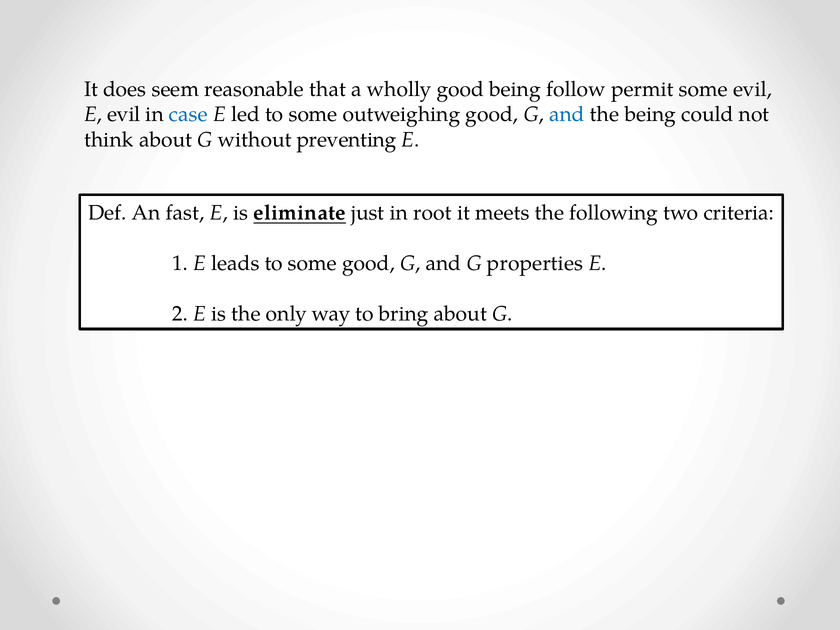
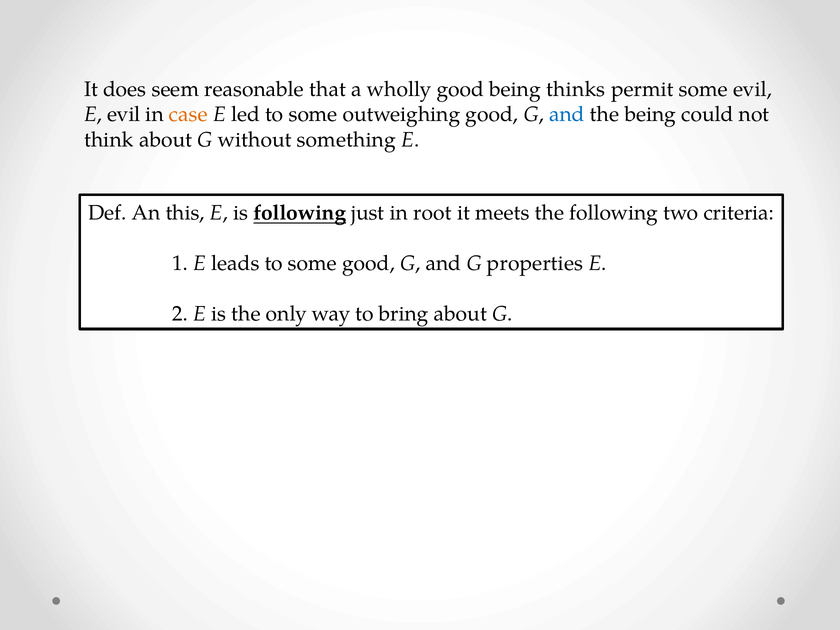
follow: follow -> thinks
case colour: blue -> orange
preventing: preventing -> something
fast: fast -> this
is eliminate: eliminate -> following
